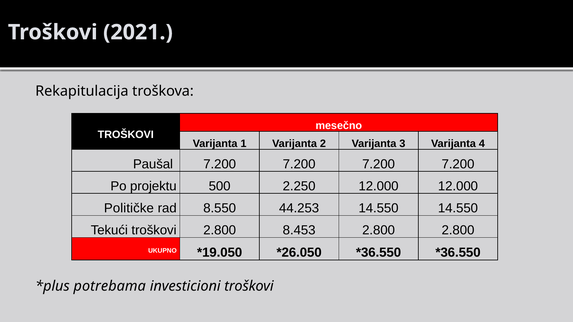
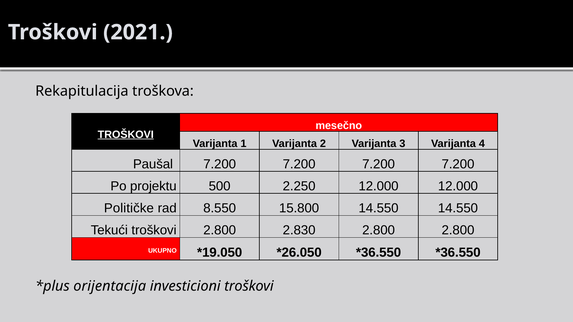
TROŠKOVI at (126, 135) underline: none -> present
44.253: 44.253 -> 15.800
8.453: 8.453 -> 2.830
potrebama: potrebama -> orijentacija
